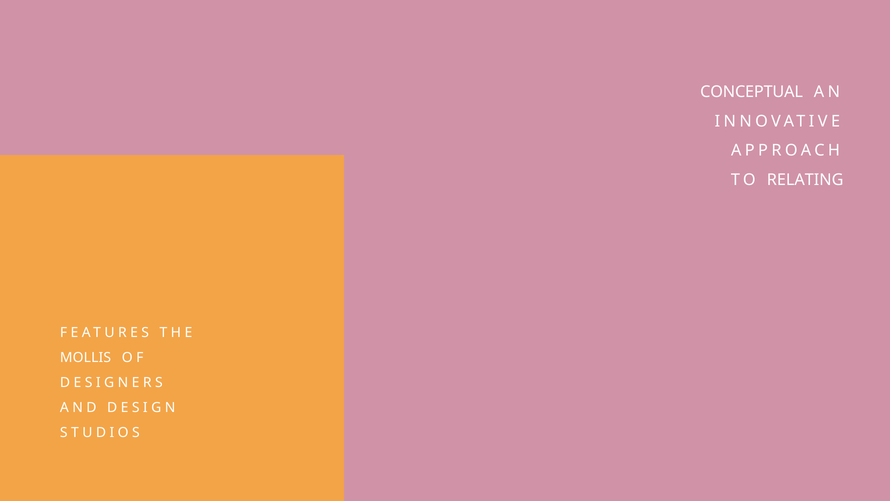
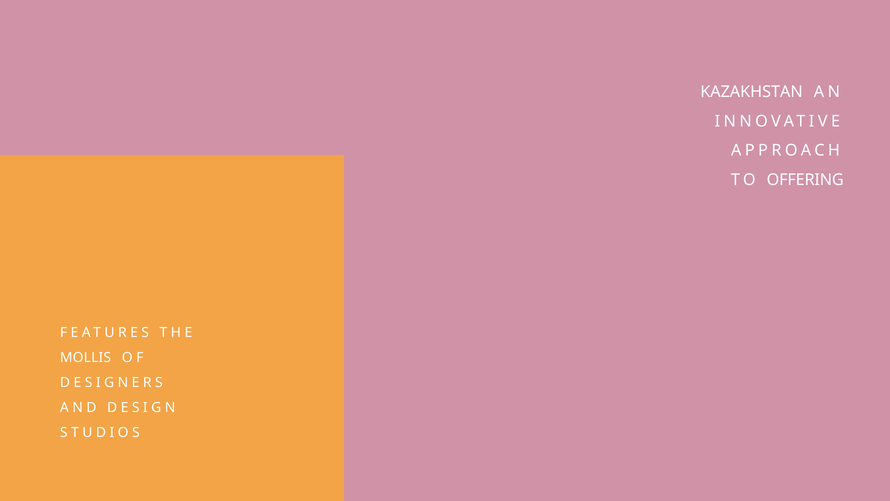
CONCEPTUAL: CONCEPTUAL -> KAZAKHSTAN
RELATING: RELATING -> OFFERING
